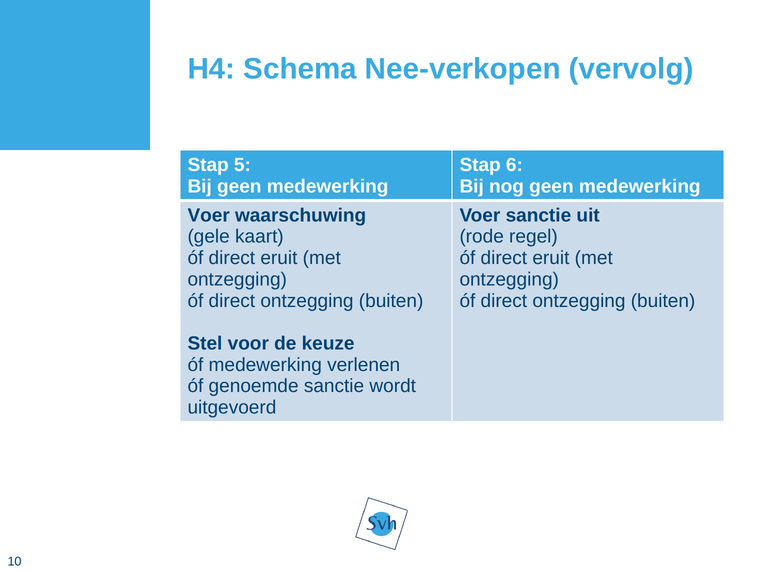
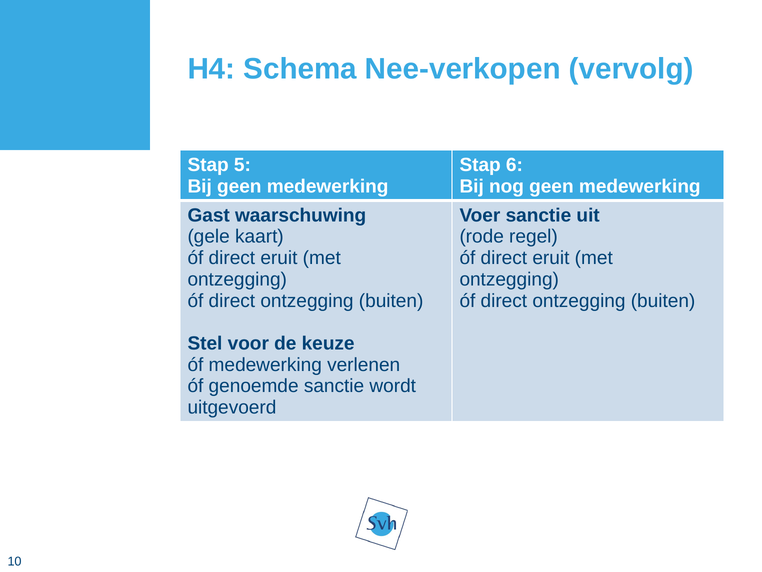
Voer at (209, 215): Voer -> Gast
